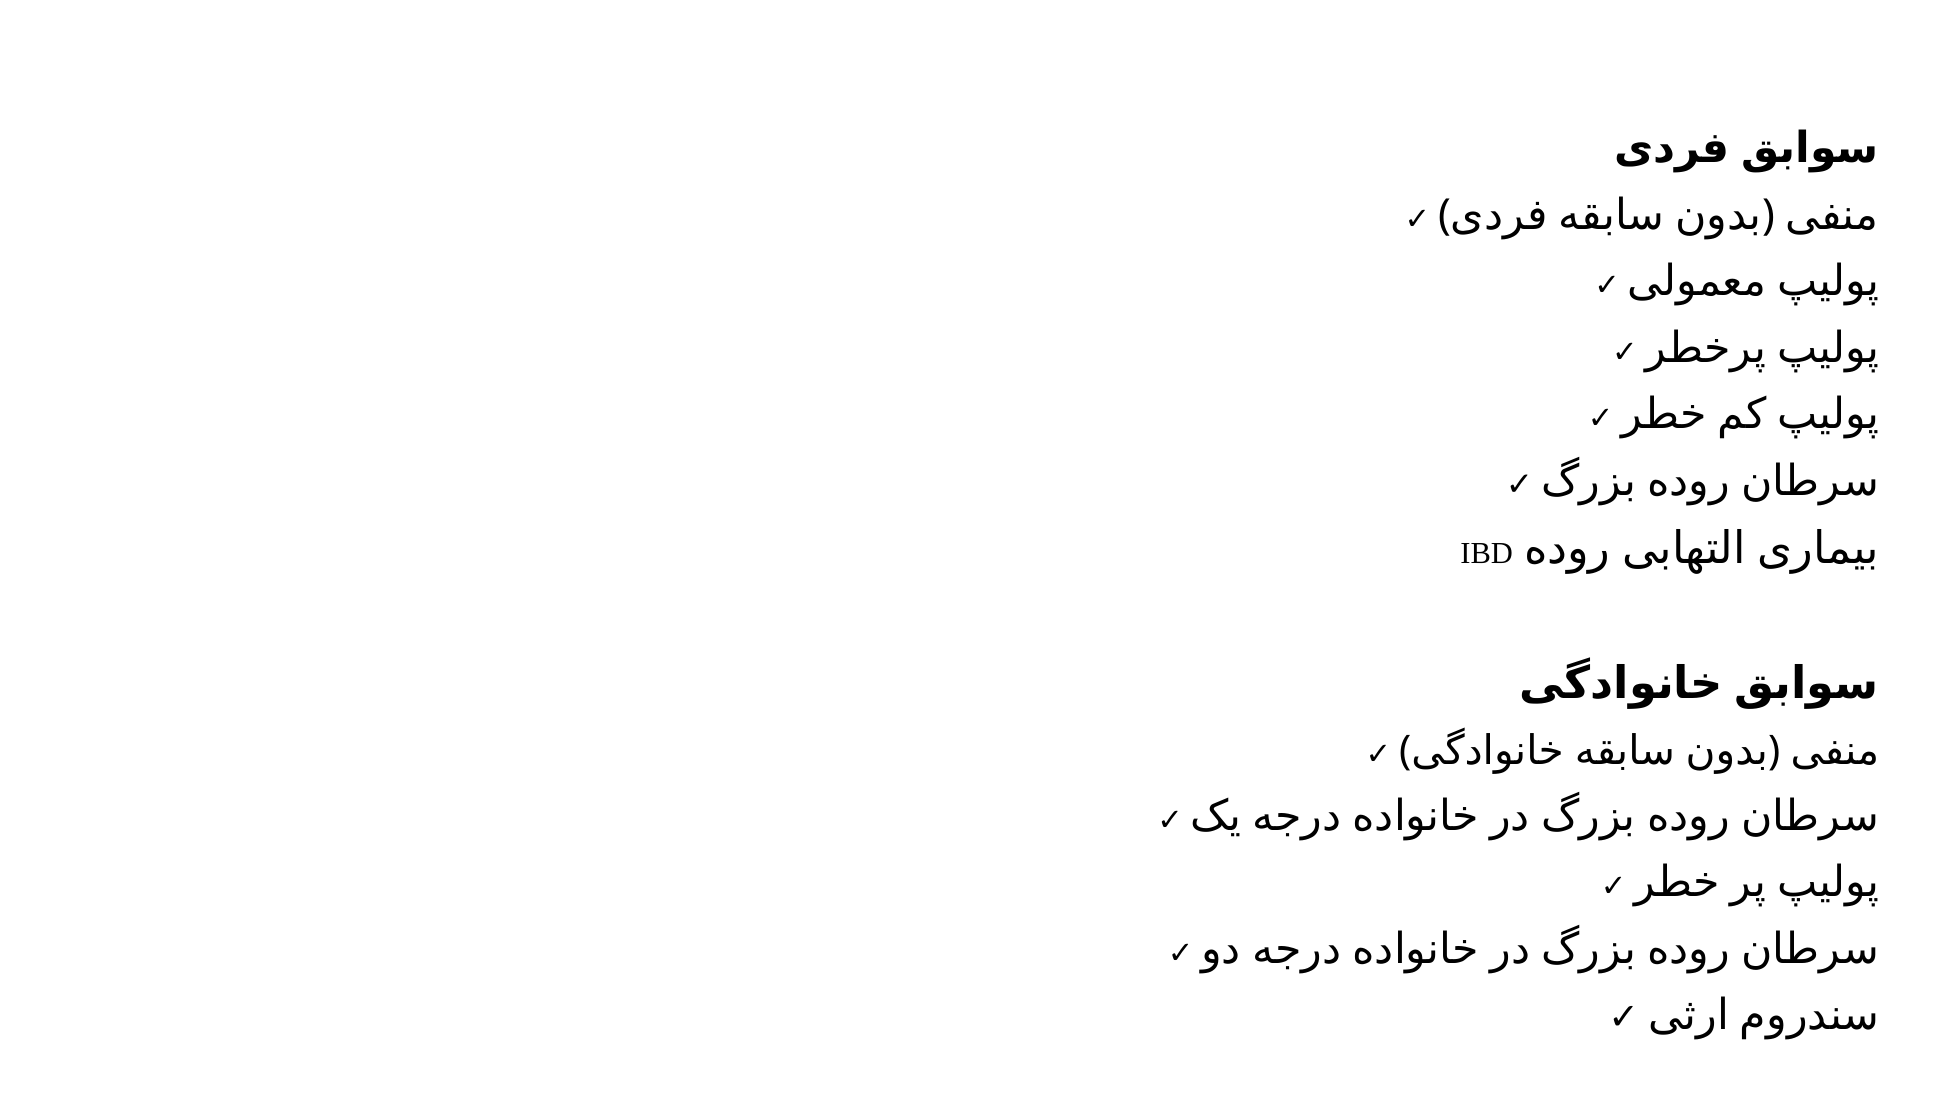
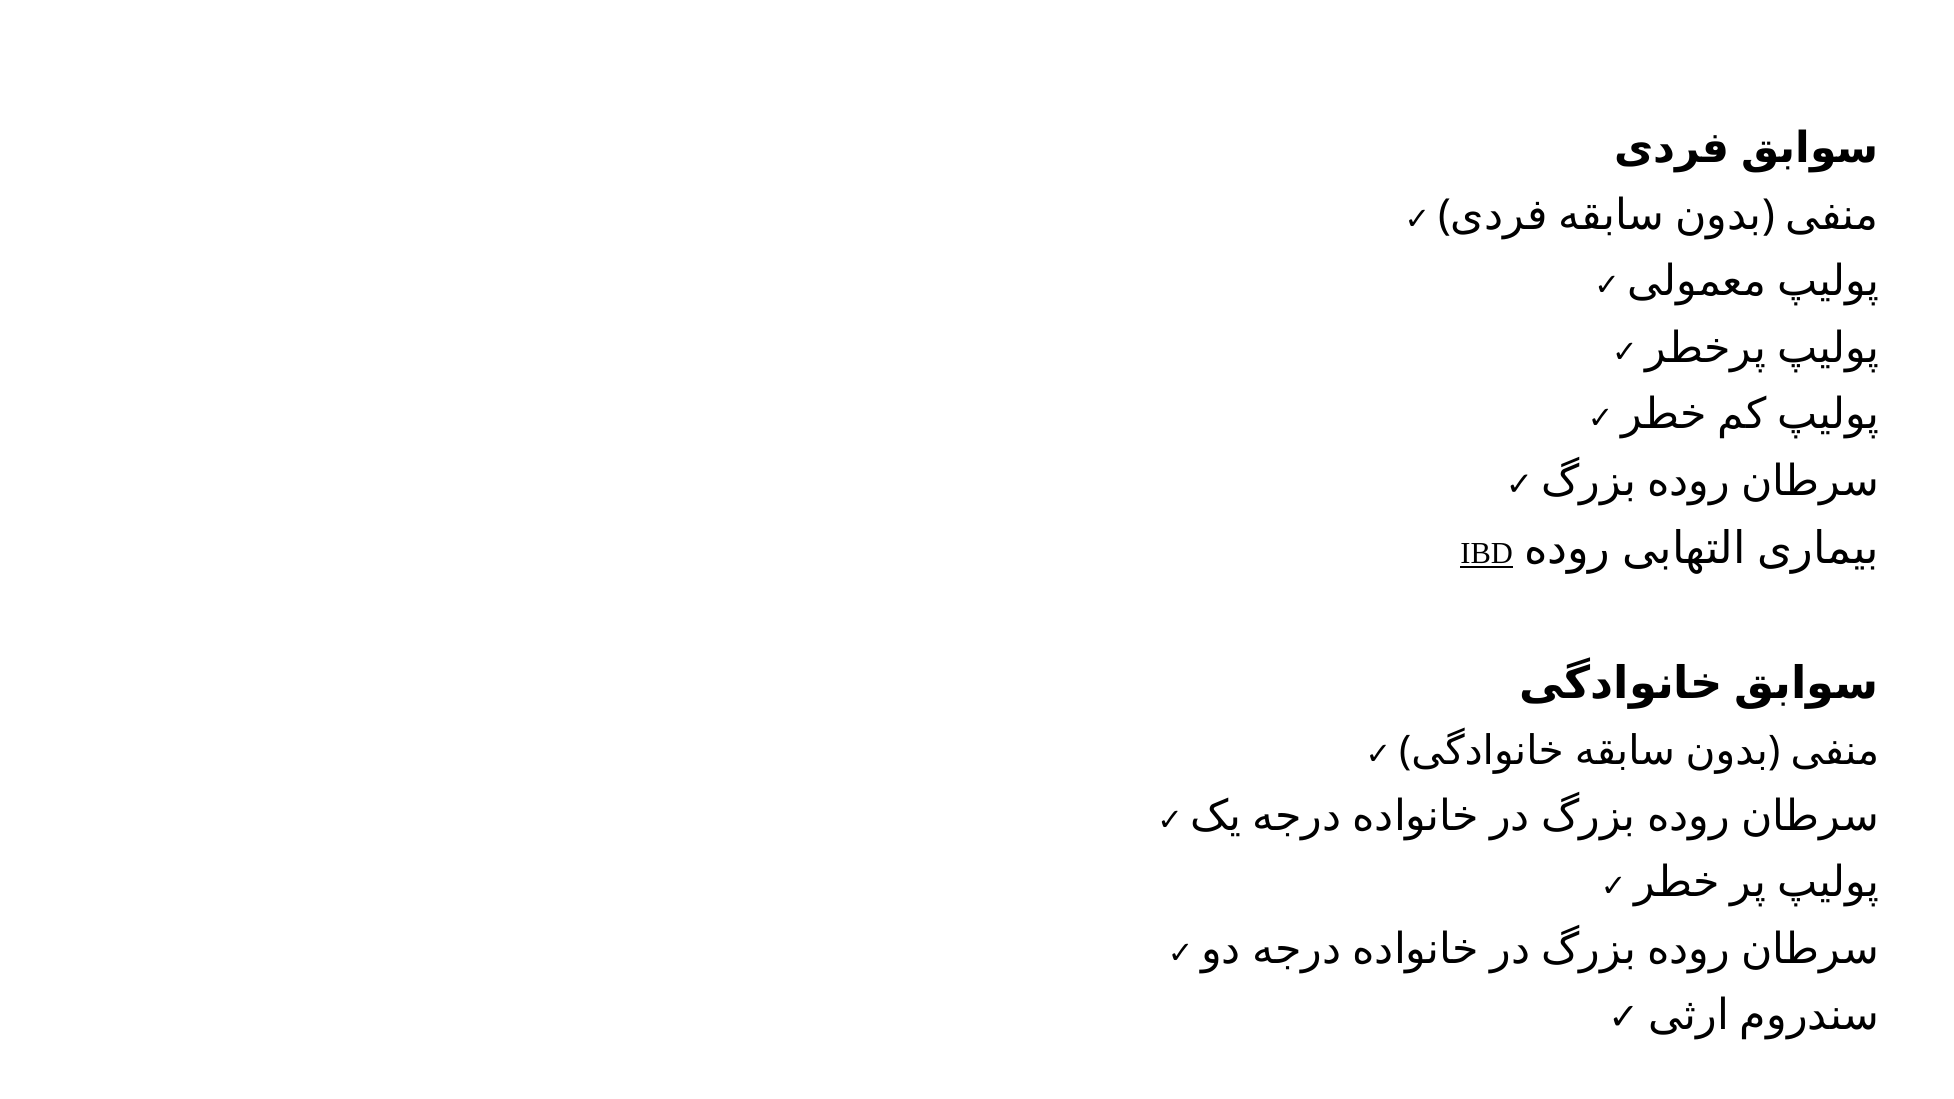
IBD underline: none -> present
